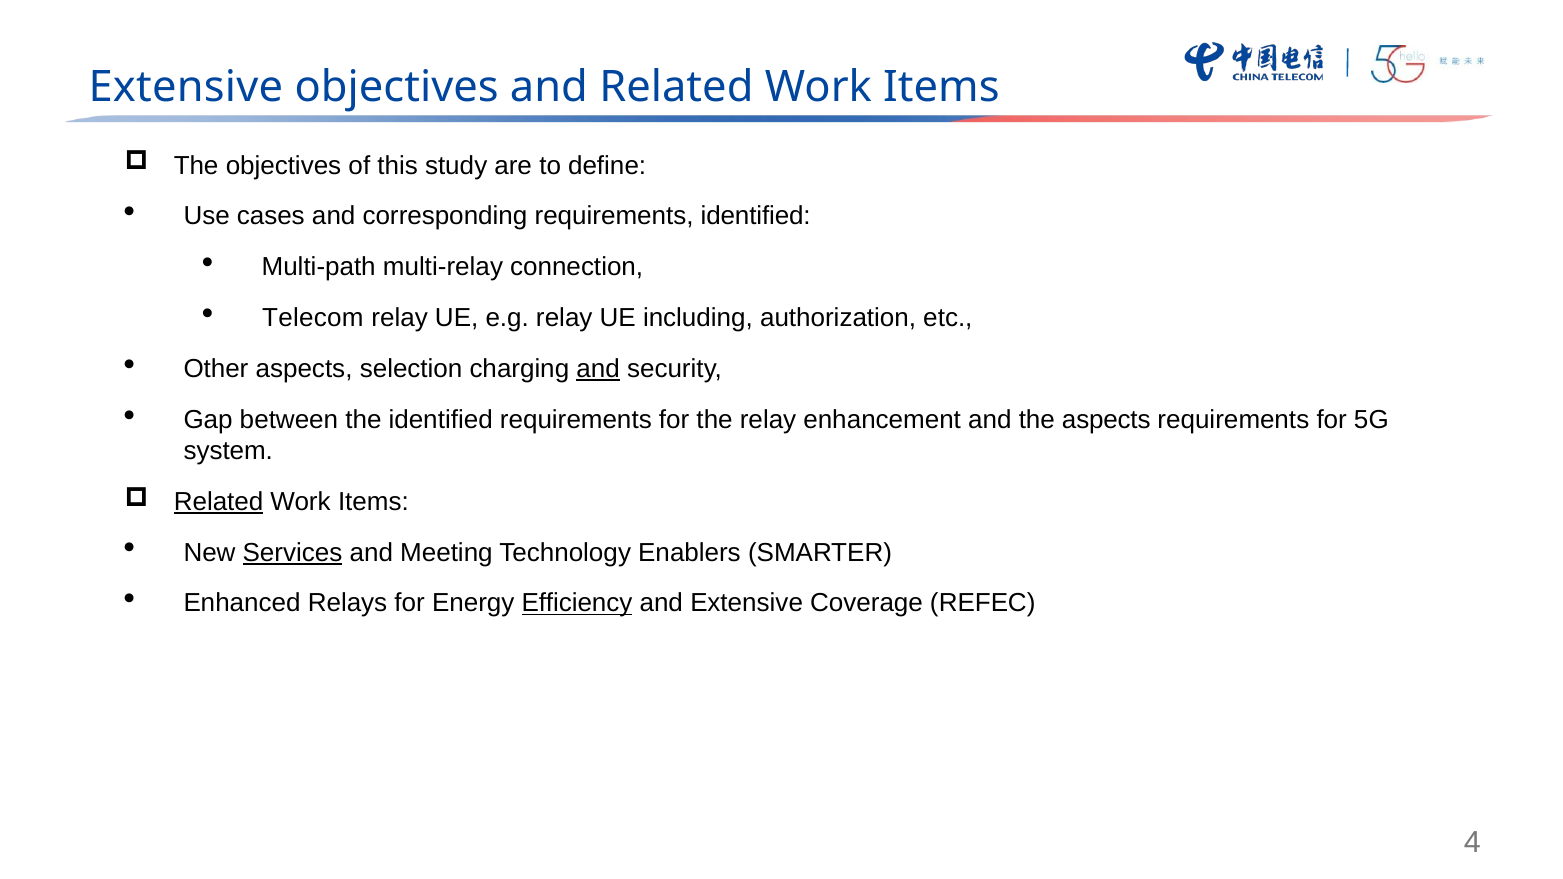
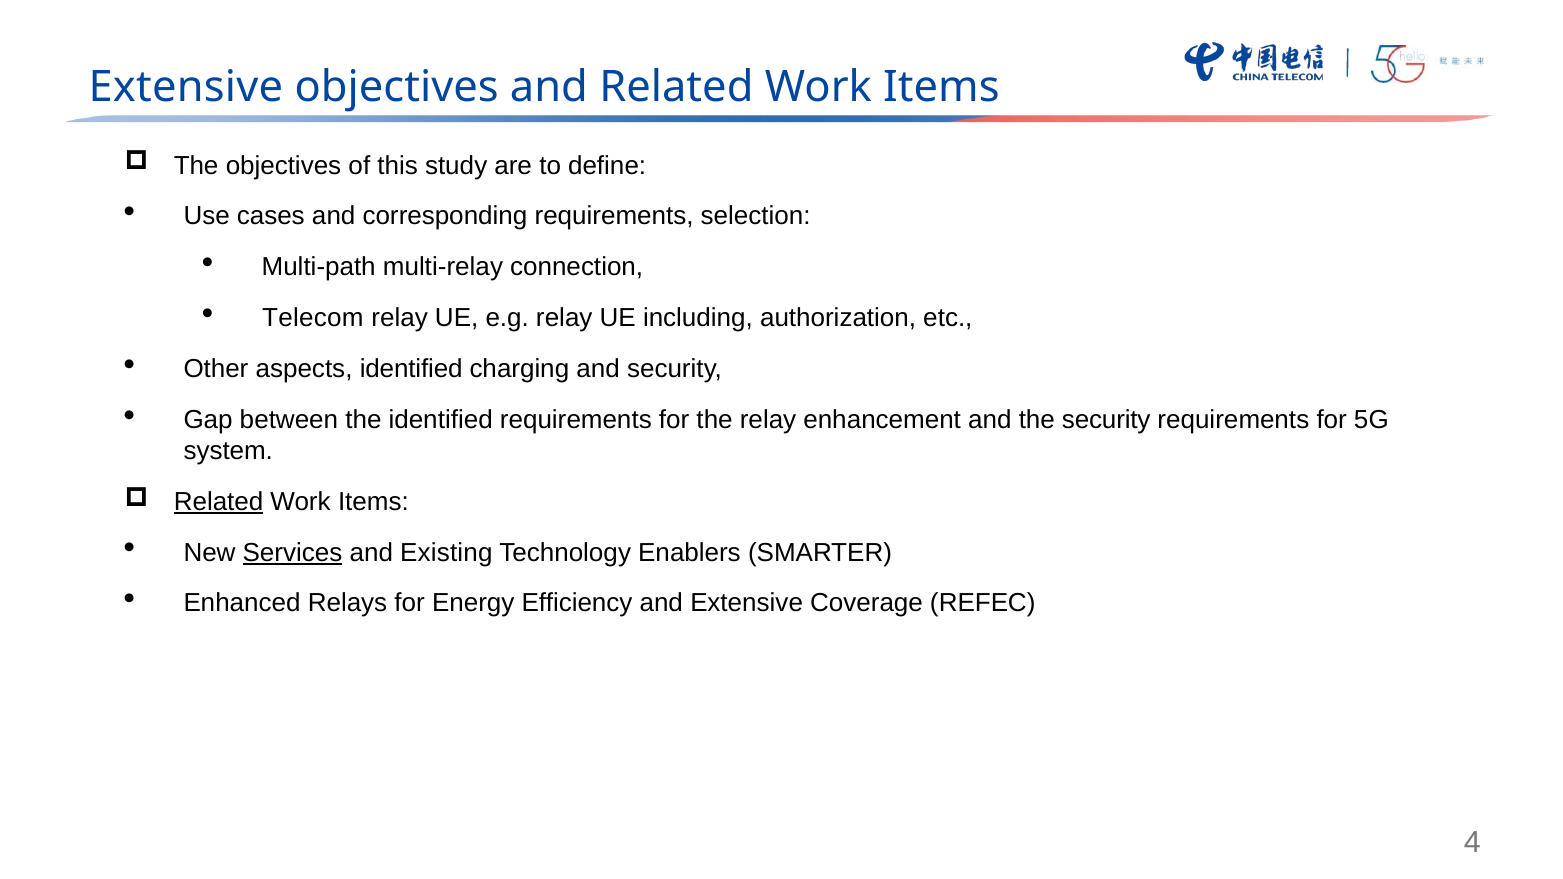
requirements identified: identified -> selection
aspects selection: selection -> identified
and at (598, 369) underline: present -> none
the aspects: aspects -> security
Meeting: Meeting -> Existing
Efficiency underline: present -> none
